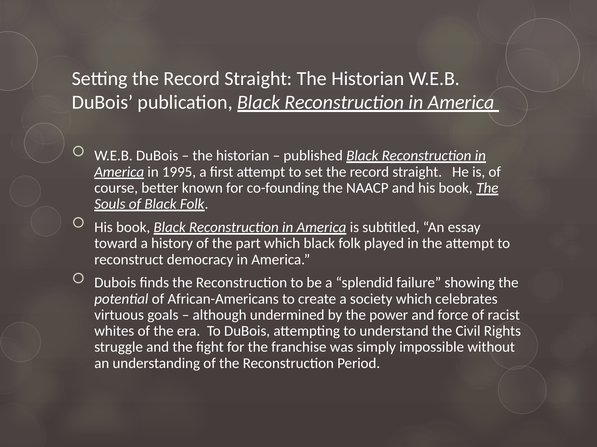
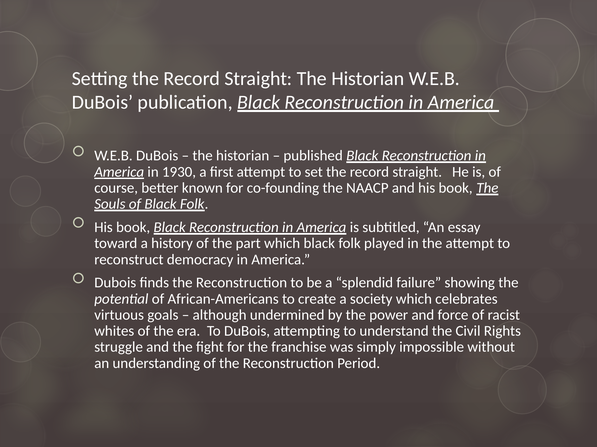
1995: 1995 -> 1930
